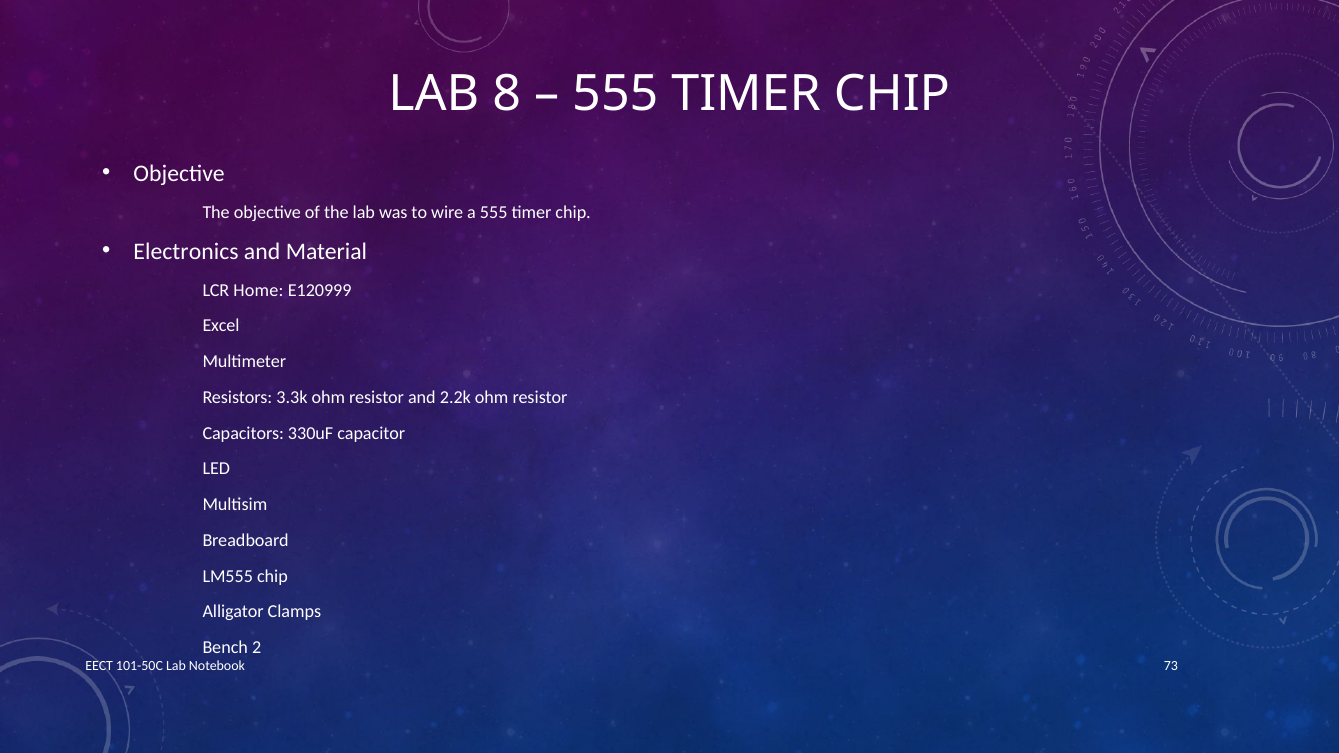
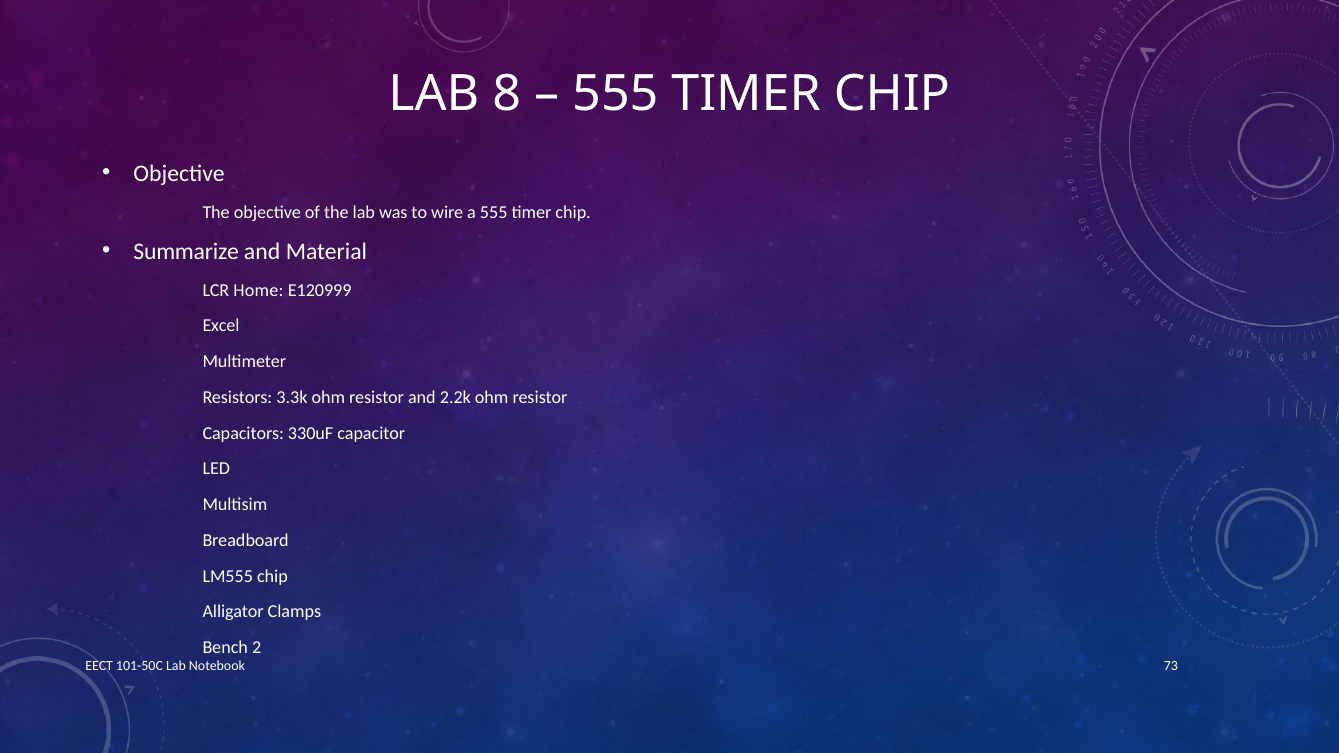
Electronics: Electronics -> Summarize
